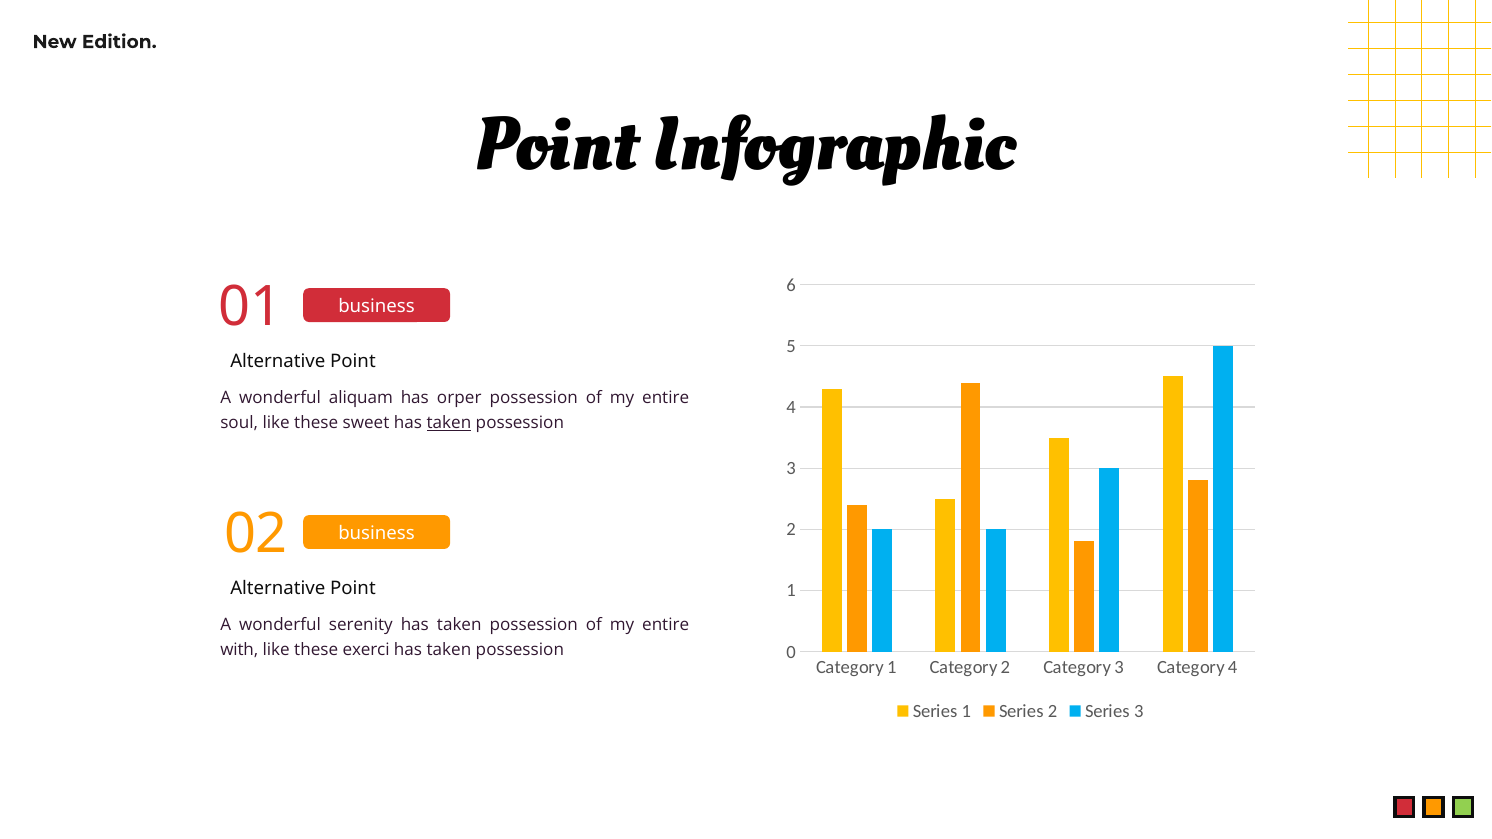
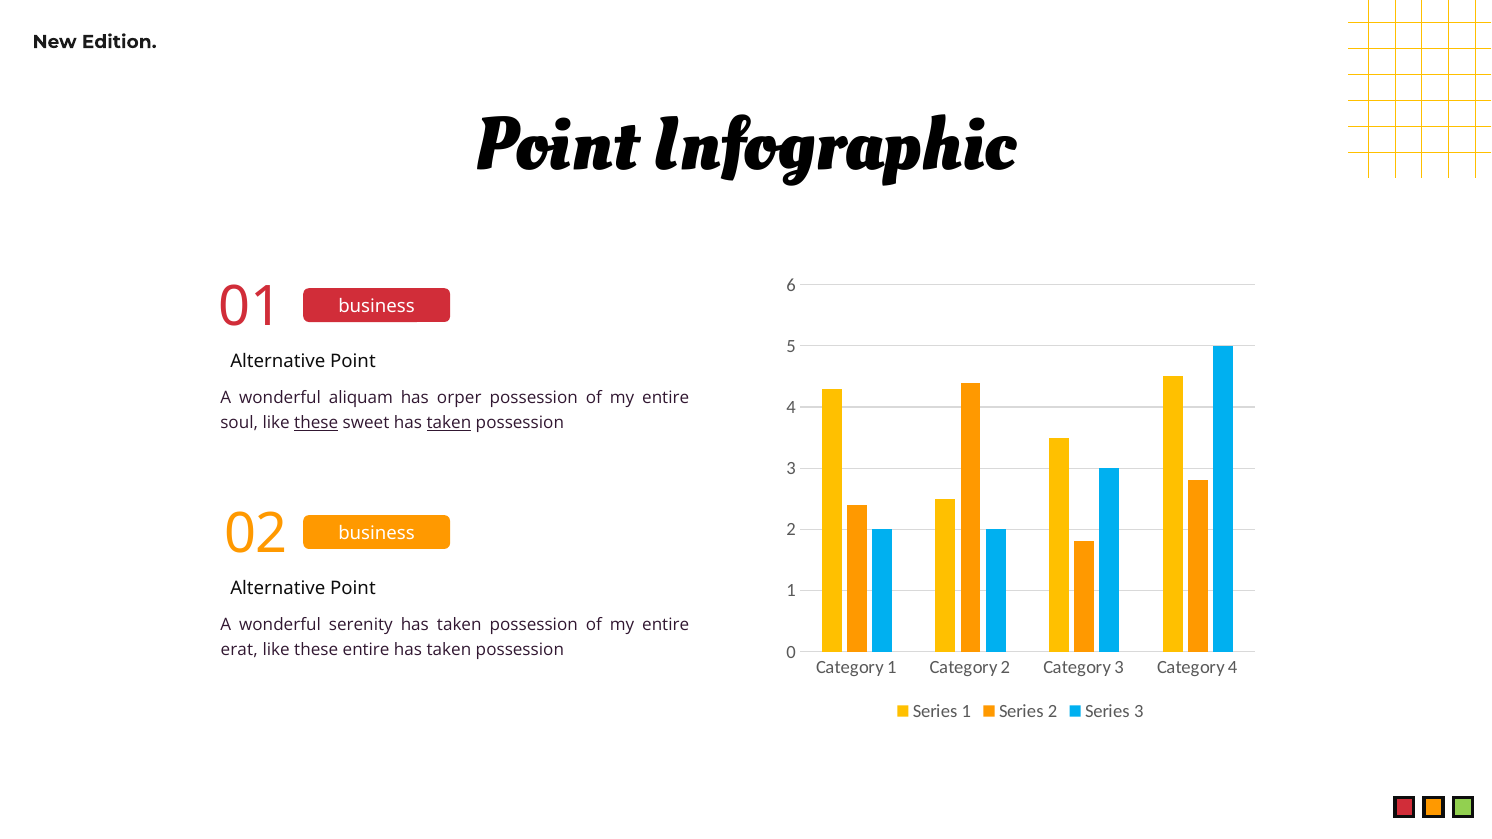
these at (316, 423) underline: none -> present
with: with -> erat
these exerci: exerci -> entire
